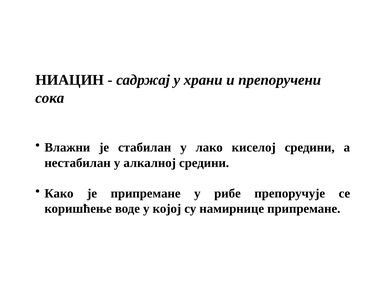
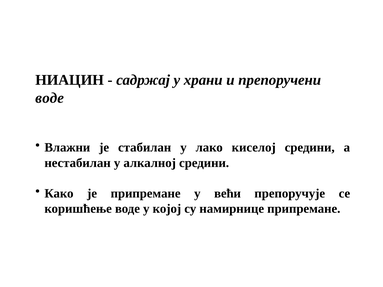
сока at (50, 98): сока -> воде
рибе: рибе -> већи
